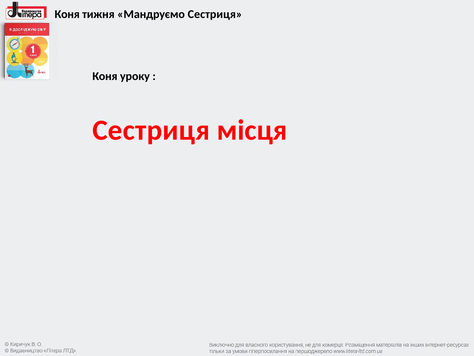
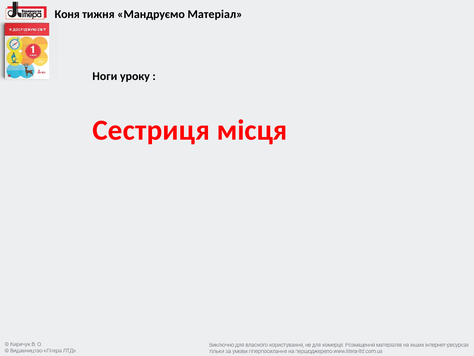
Мандруємо Сестриця: Сестриця -> Матеріал
Коня at (105, 76): Коня -> Ноги
